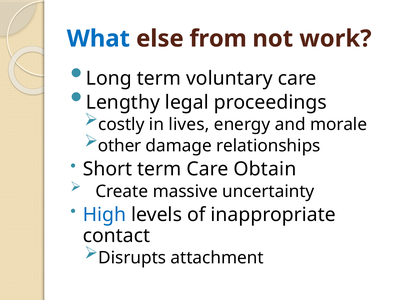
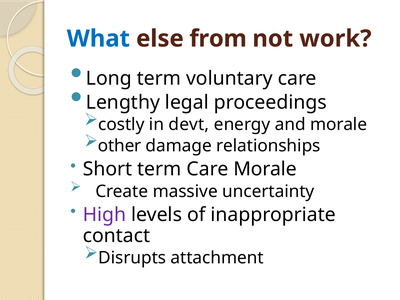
lives: lives -> devt
Care Obtain: Obtain -> Morale
High colour: blue -> purple
